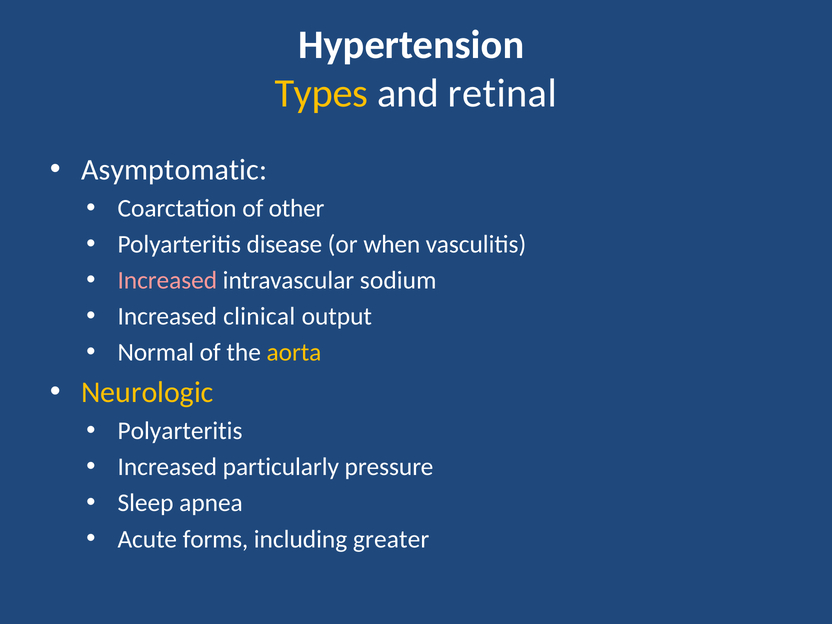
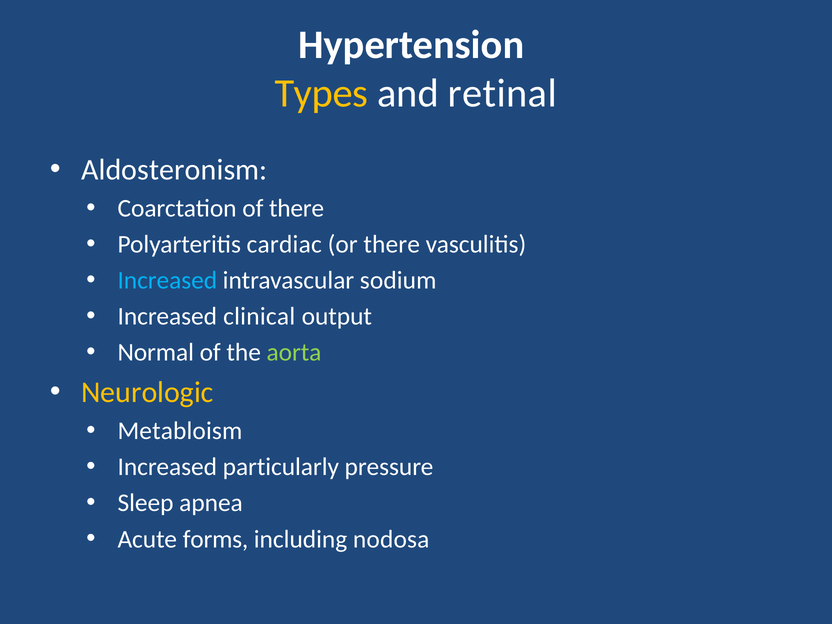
Asymptomatic: Asymptomatic -> Aldosteronism
of other: other -> there
disease: disease -> cardiac
or when: when -> there
Increased at (167, 280) colour: pink -> light blue
aorta colour: yellow -> light green
Polyarteritis at (180, 431): Polyarteritis -> Metabloism
greater: greater -> nodosa
